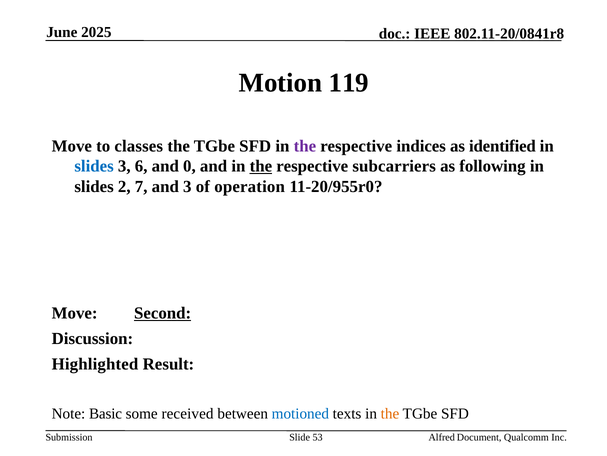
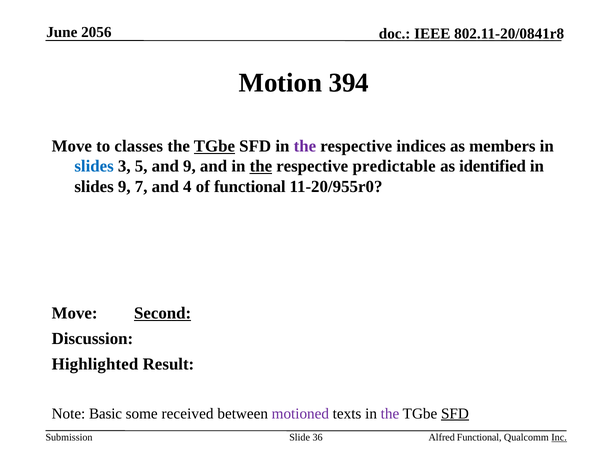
2025: 2025 -> 2056
119: 119 -> 394
TGbe at (214, 146) underline: none -> present
identified: identified -> members
6: 6 -> 5
and 0: 0 -> 9
subcarriers: subcarriers -> predictable
following: following -> identified
slides 2: 2 -> 9
and 3: 3 -> 4
of operation: operation -> functional
motioned colour: blue -> purple
the at (390, 413) colour: orange -> purple
SFD at (455, 413) underline: none -> present
53: 53 -> 36
Alfred Document: Document -> Functional
Inc underline: none -> present
